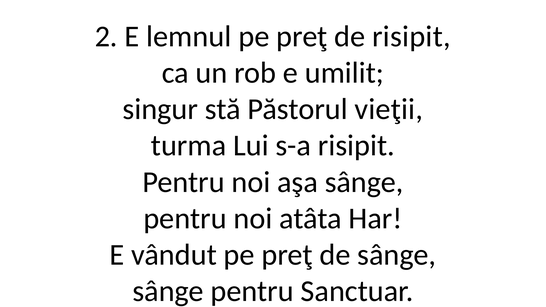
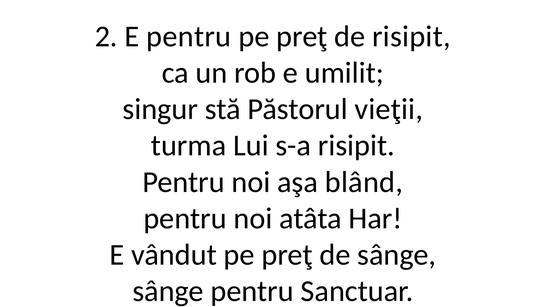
E lemnul: lemnul -> pentru
aşa sânge: sânge -> blând
